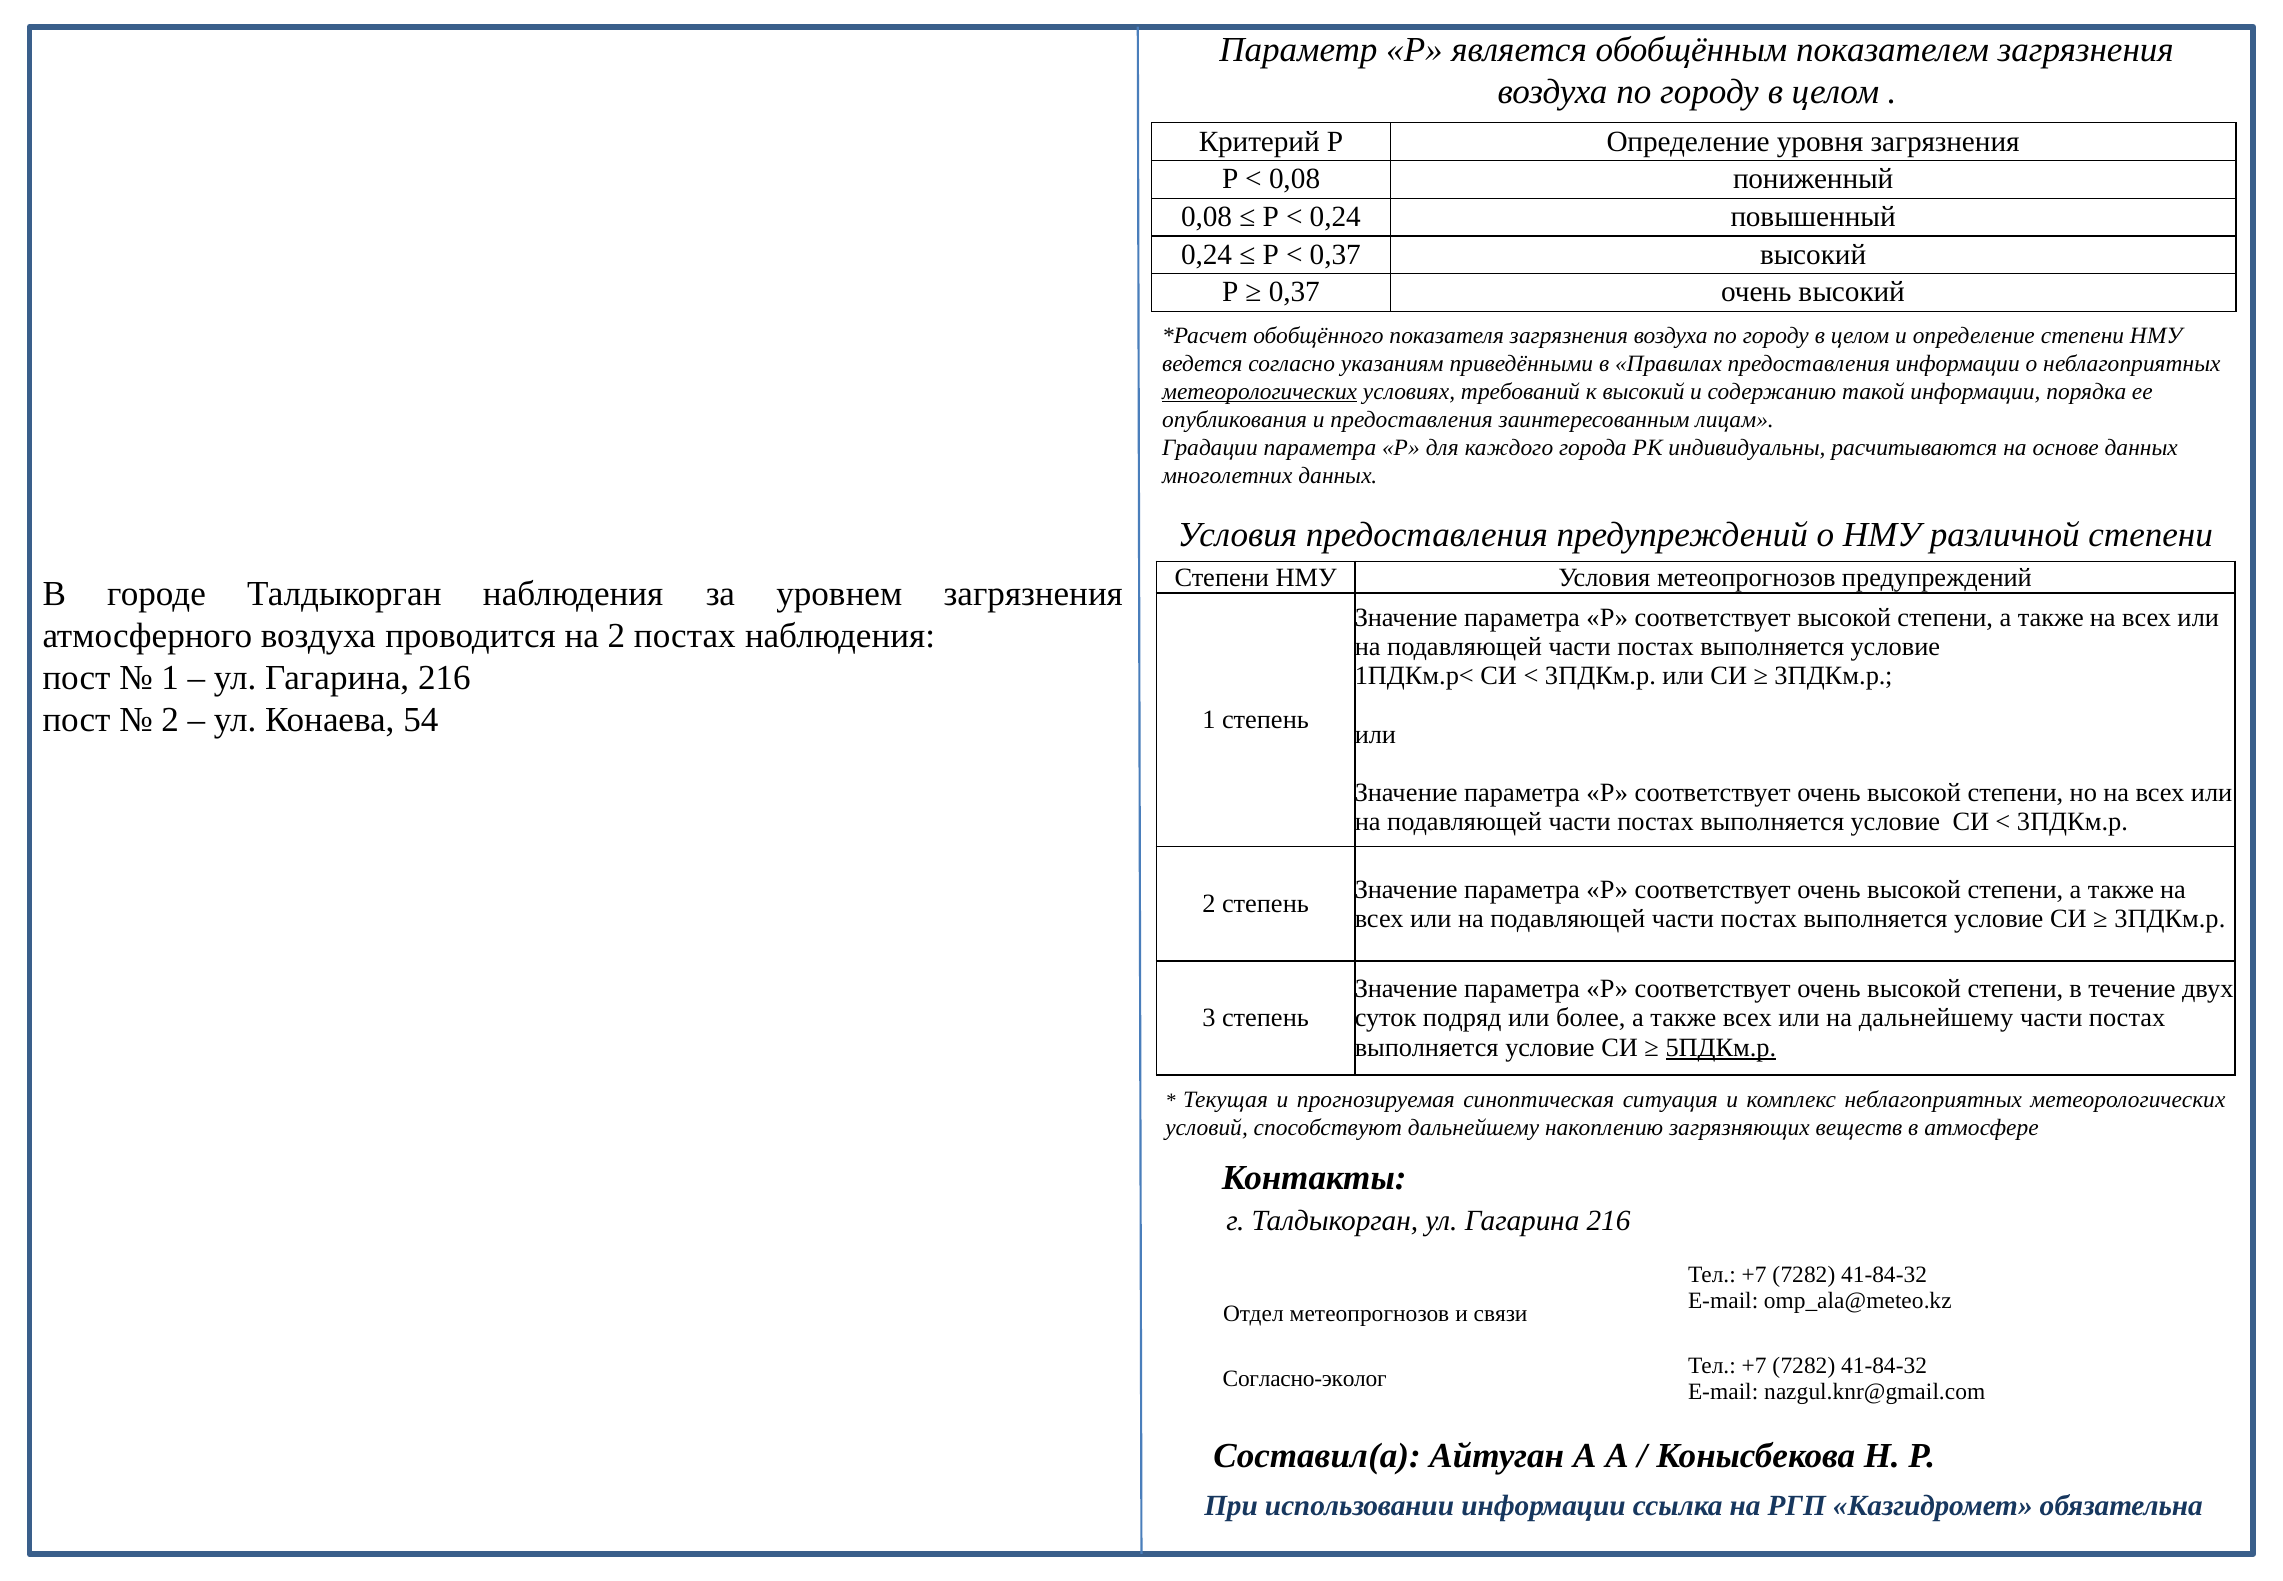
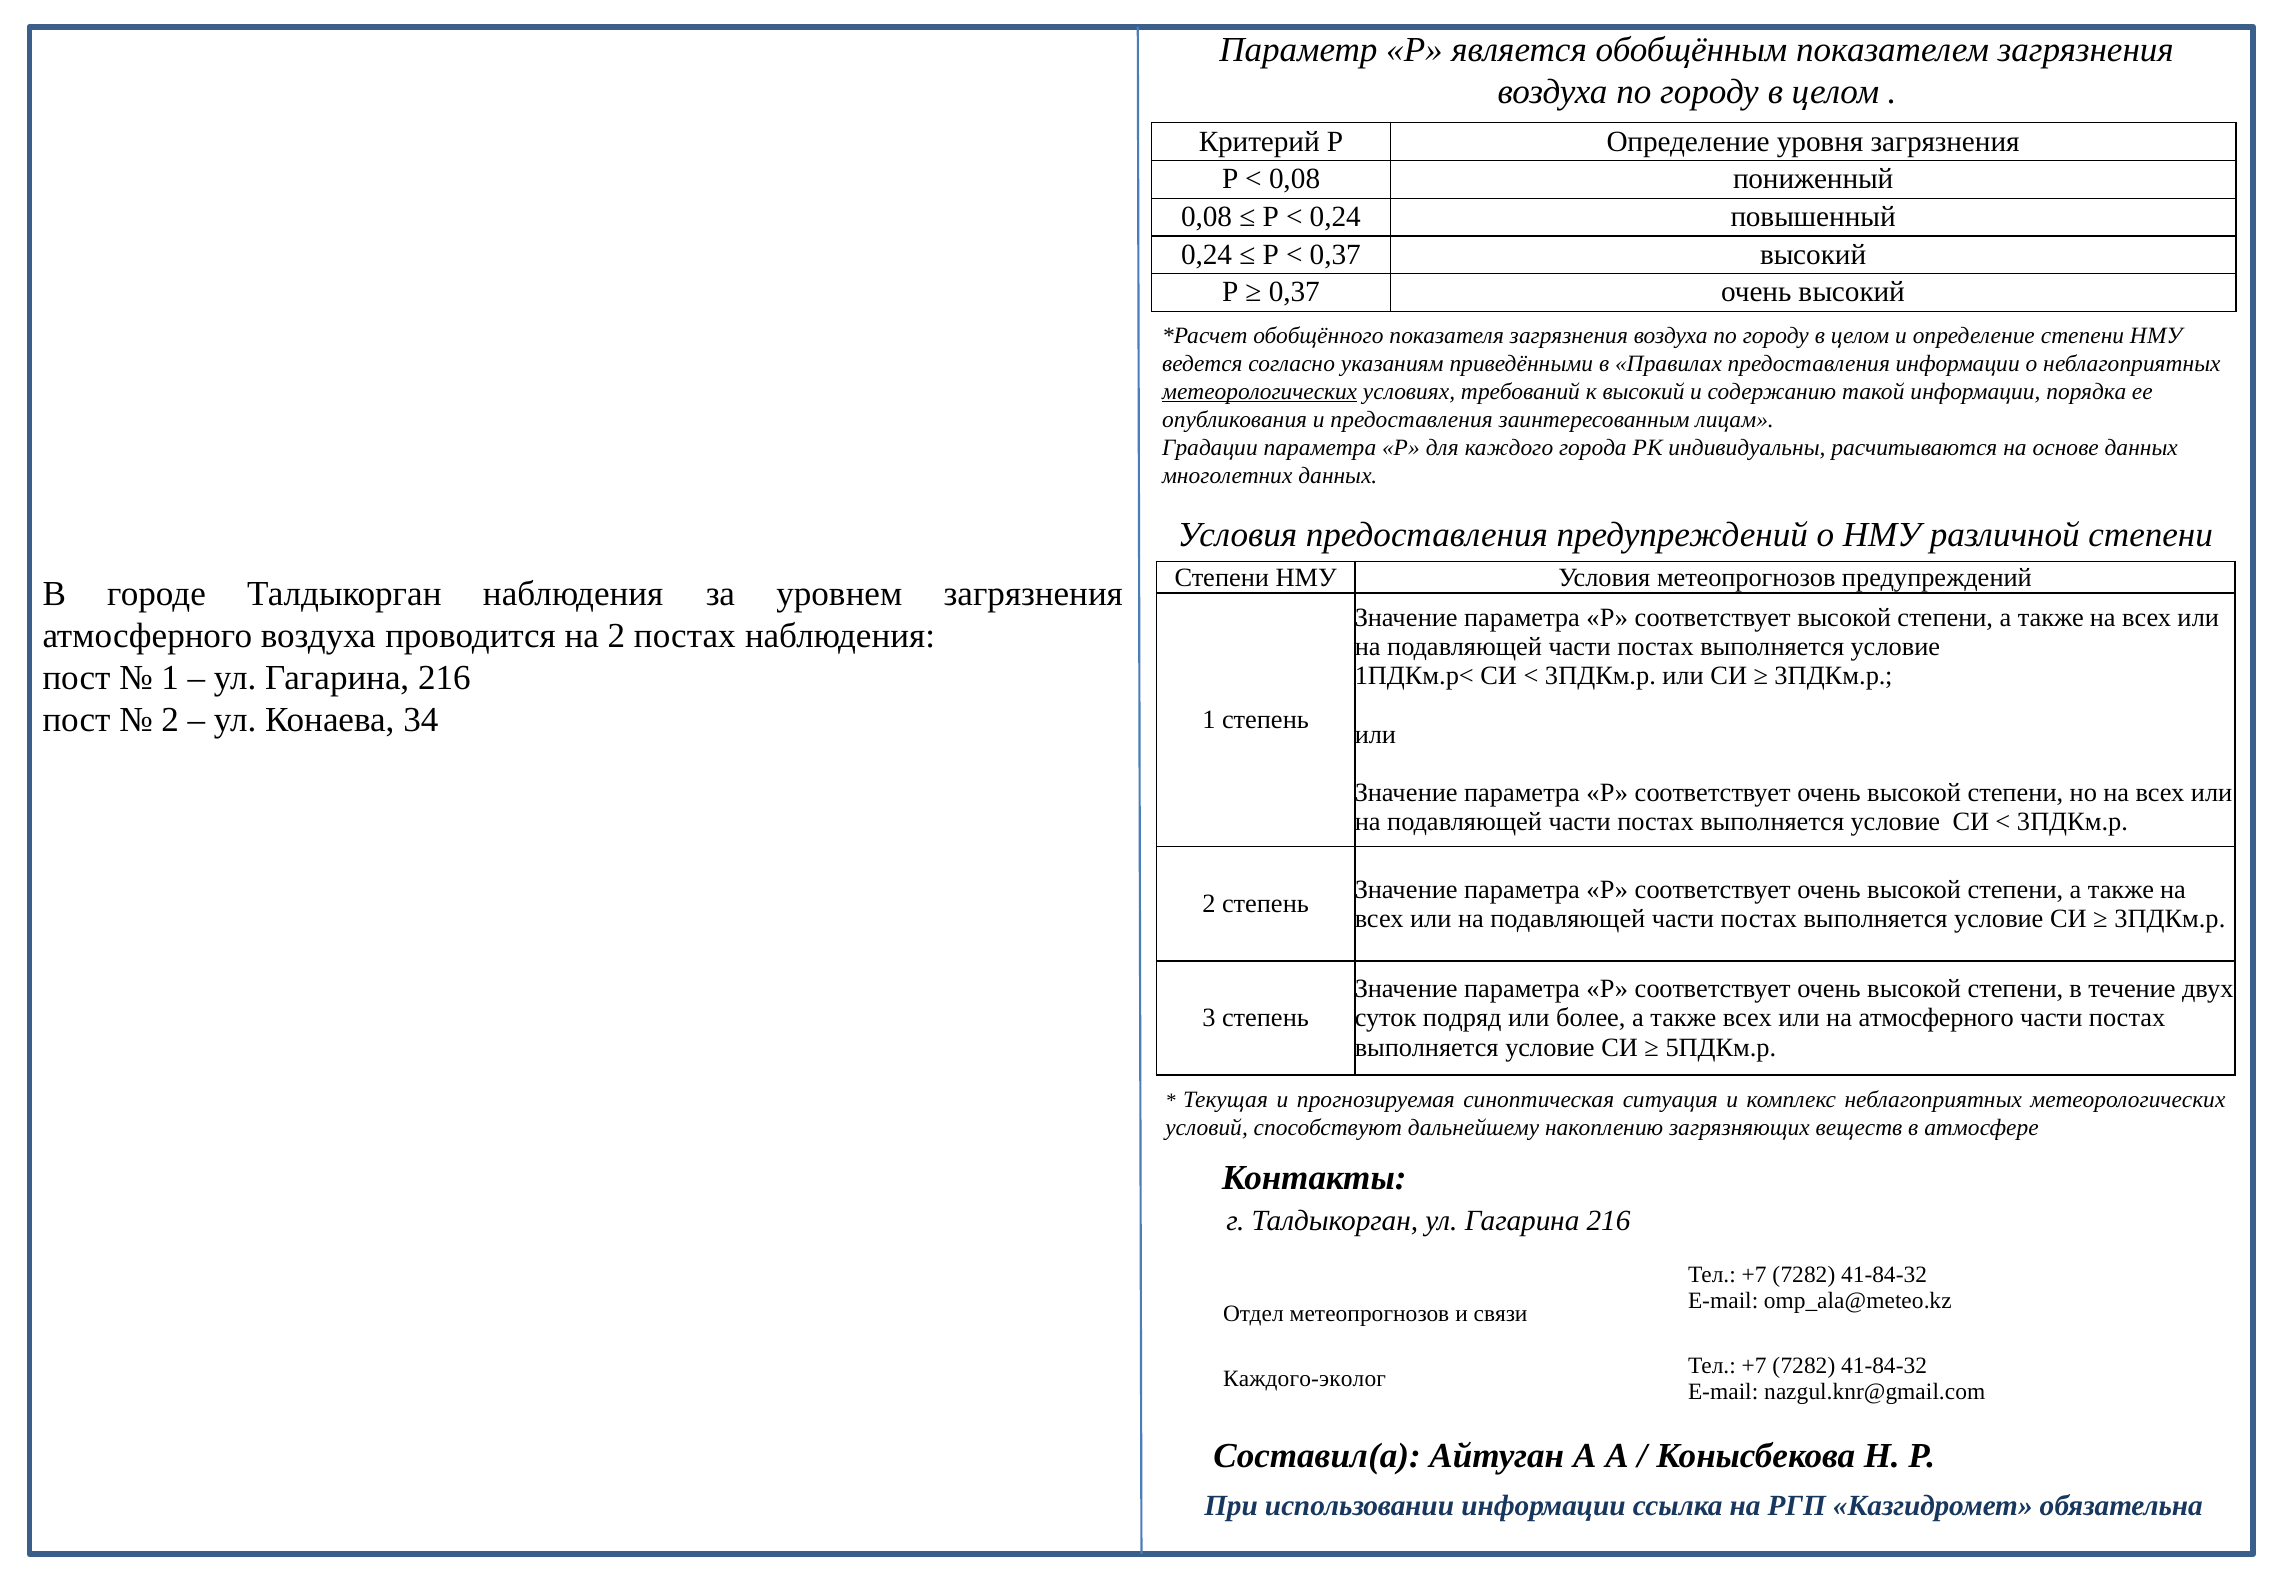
54: 54 -> 34
на дальнейшему: дальнейшему -> атмосферного
5ПДКм.р underline: present -> none
Согласно-эколог: Согласно-эколог -> Каждого-эколог
